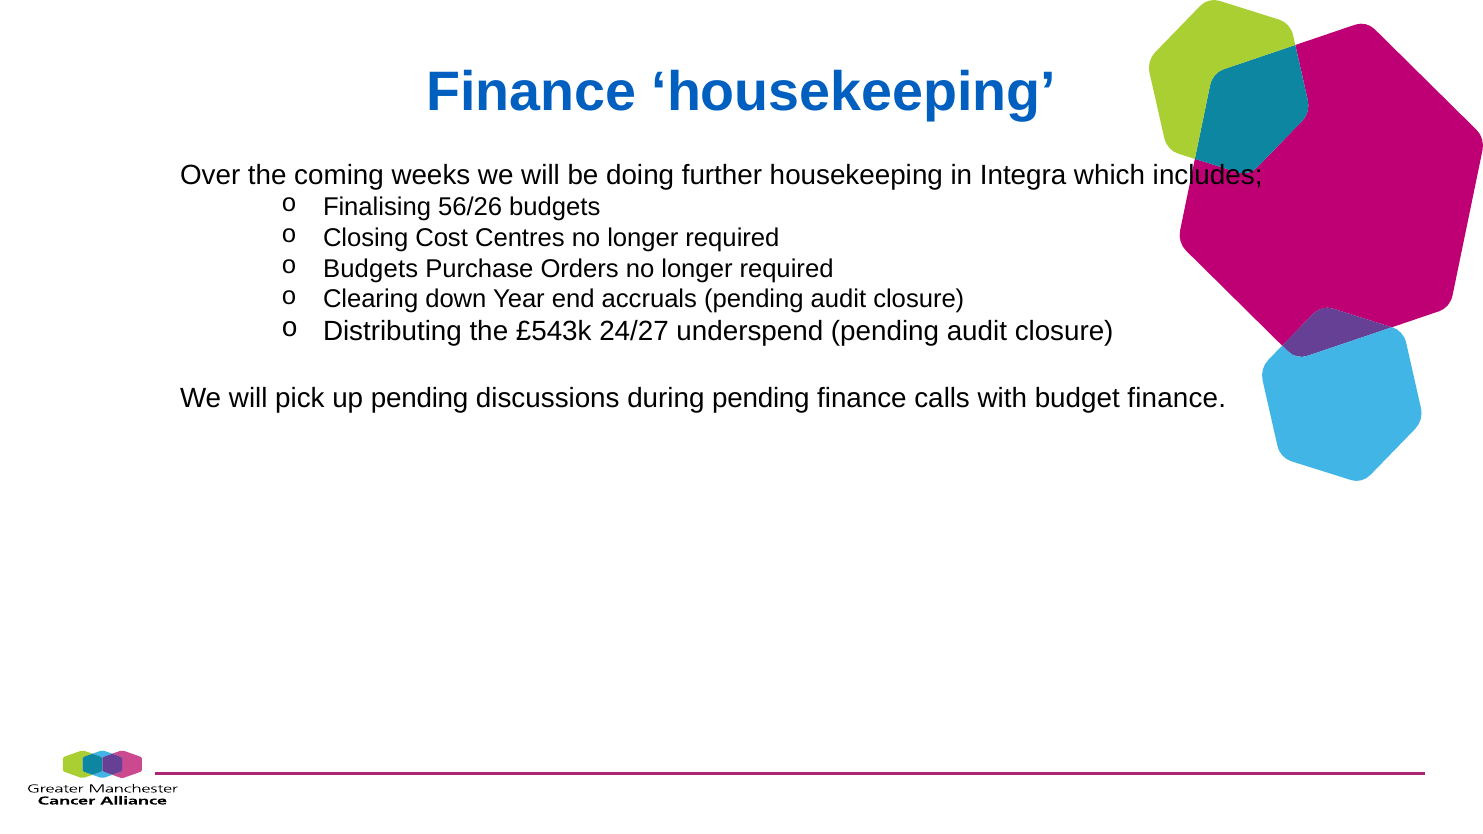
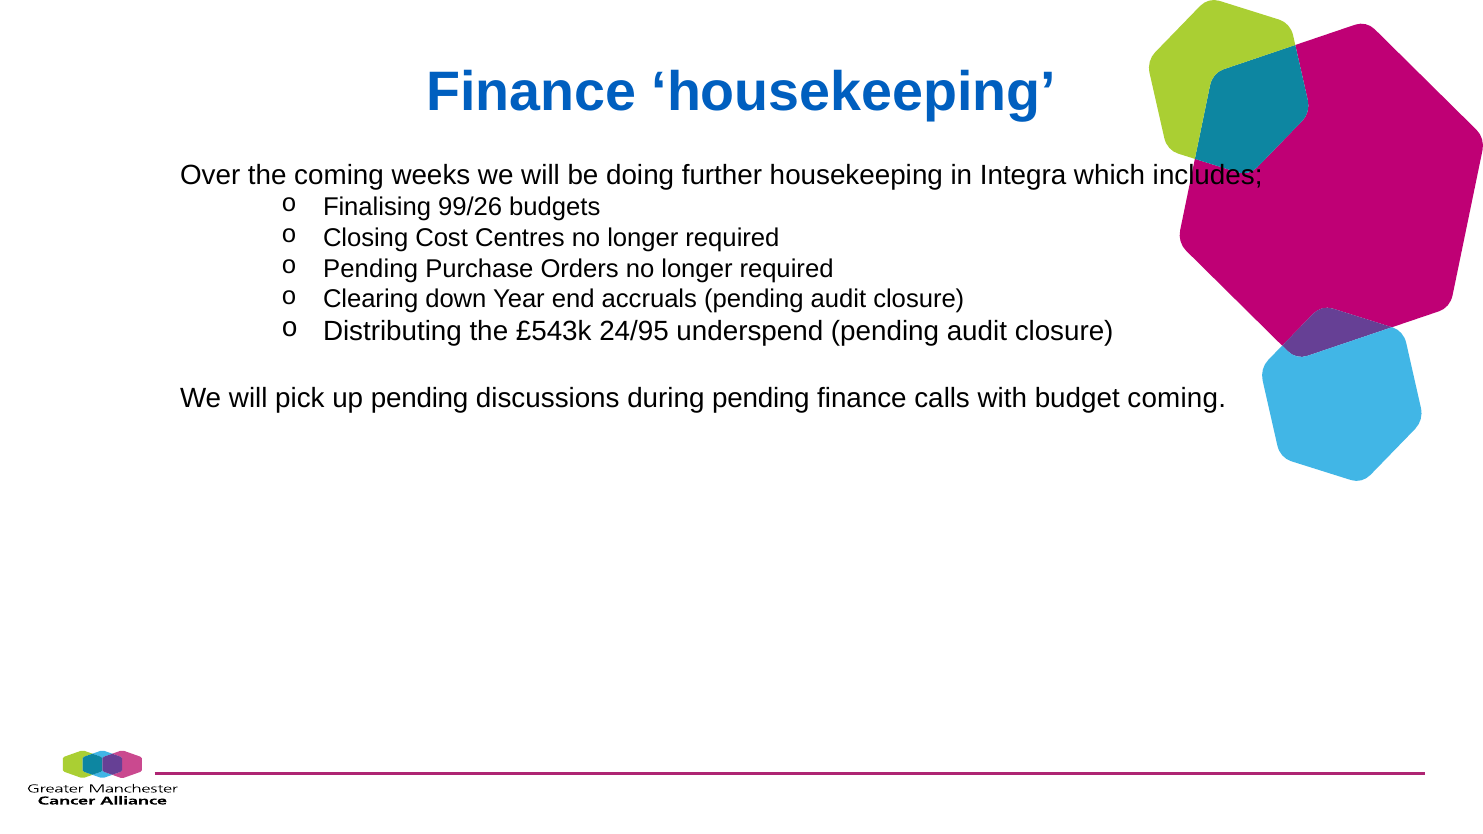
56/26: 56/26 -> 99/26
Budgets at (371, 269): Budgets -> Pending
24/27: 24/27 -> 24/95
budget finance: finance -> coming
